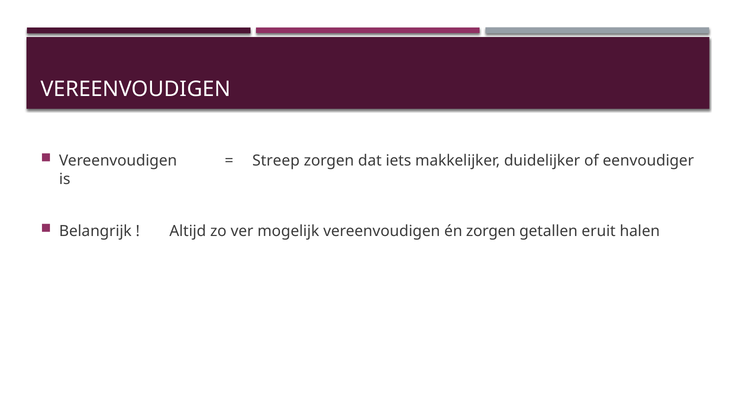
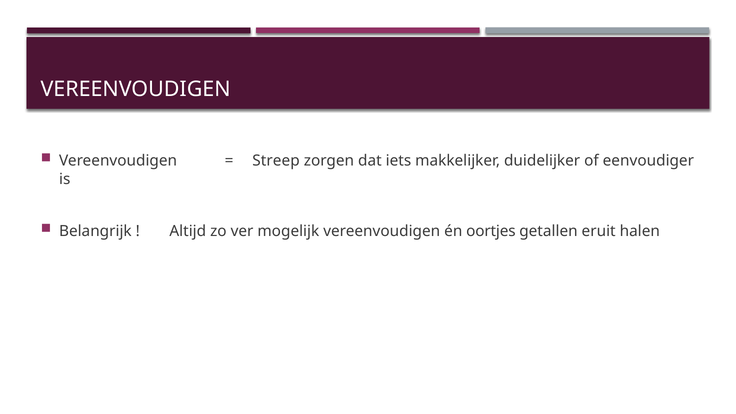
én zorgen: zorgen -> oortjes
